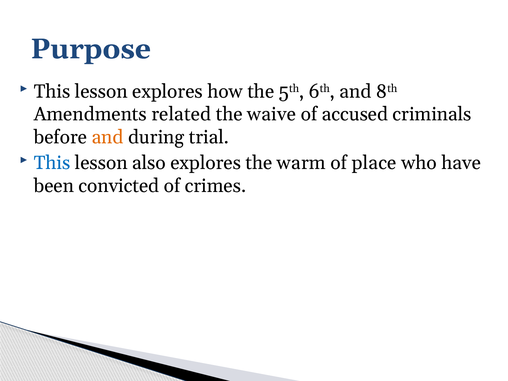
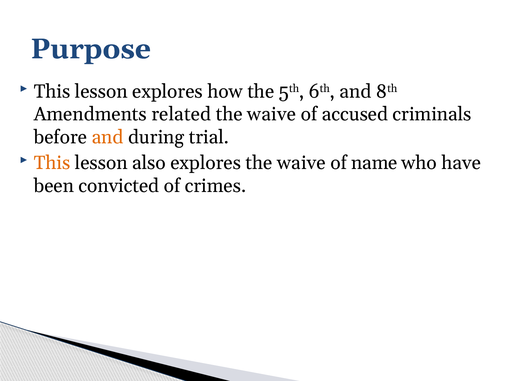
This at (52, 163) colour: blue -> orange
explores the warm: warm -> waive
place: place -> name
